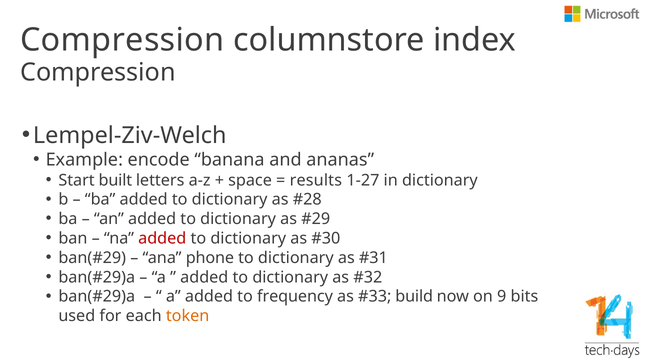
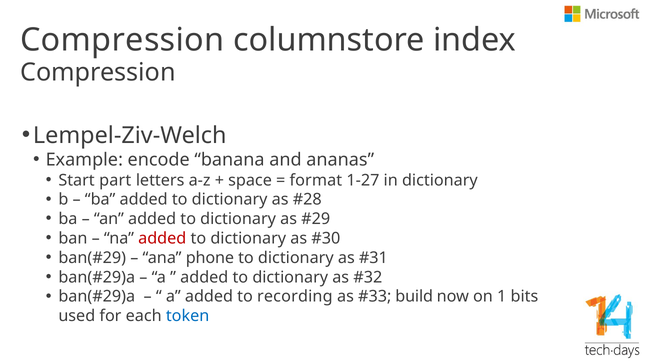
built: built -> part
results: results -> format
frequency: frequency -> recording
9: 9 -> 1
token colour: orange -> blue
